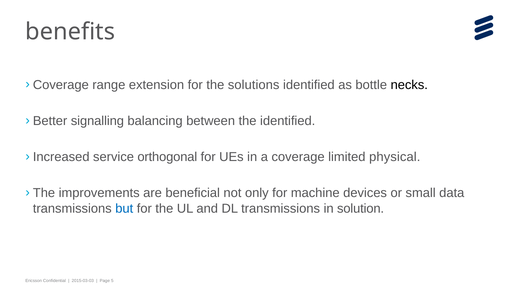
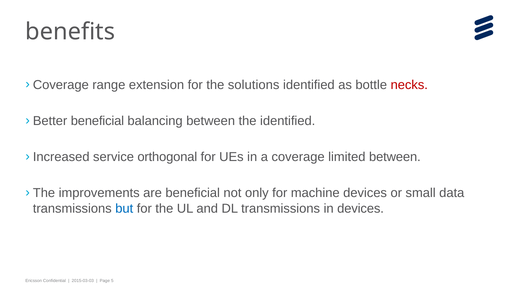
necks colour: black -> red
signalling at (97, 121): signalling -> beneficial
limited physical: physical -> between
in solution: solution -> devices
